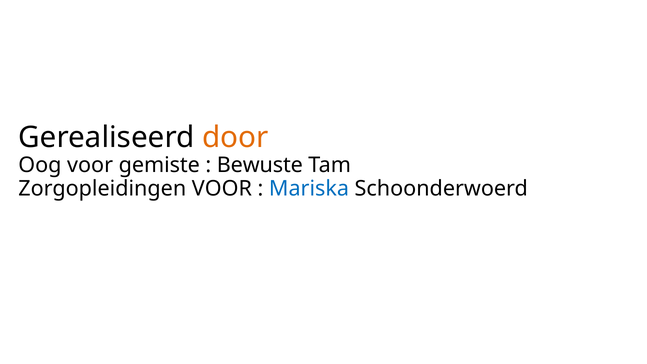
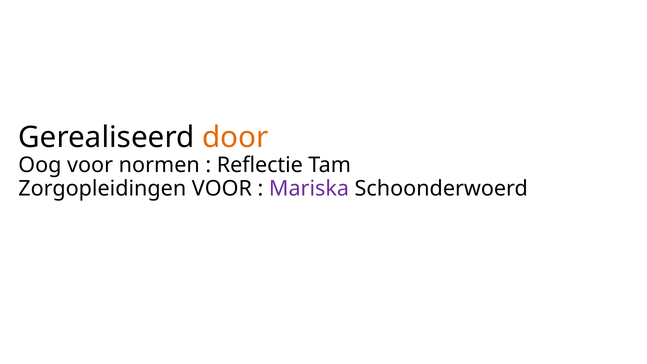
gemiste: gemiste -> normen
Bewuste: Bewuste -> Reflectie
Mariska colour: blue -> purple
